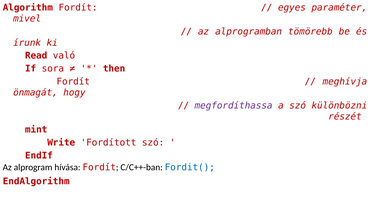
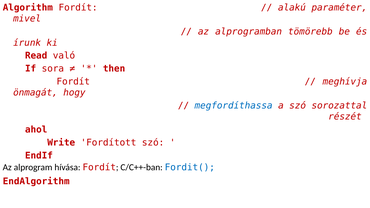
egyes: egyes -> alakú
megfordíthassa colour: purple -> blue
különbözni: különbözni -> sorozattal
mint: mint -> ahol
